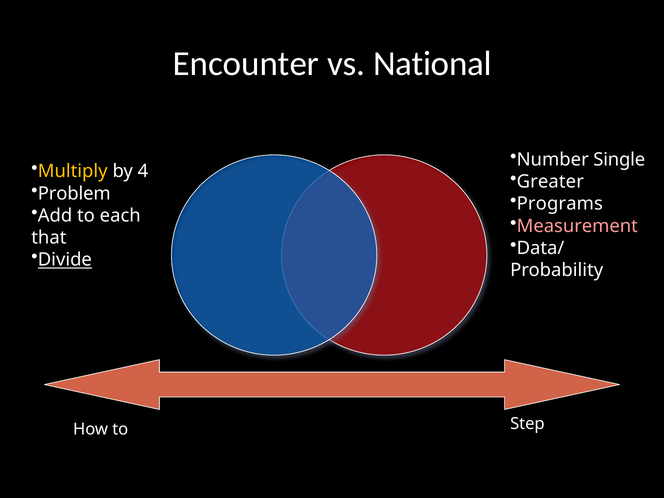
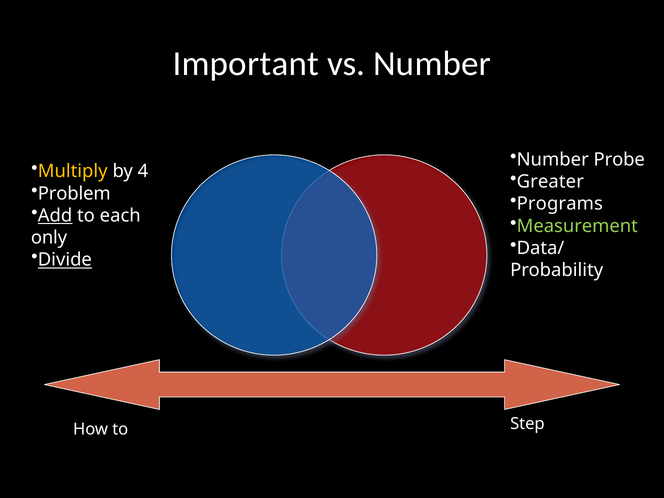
Encounter: Encounter -> Important
vs National: National -> Number
Single: Single -> Probe
Add underline: none -> present
Measurement colour: pink -> light green
that: that -> only
